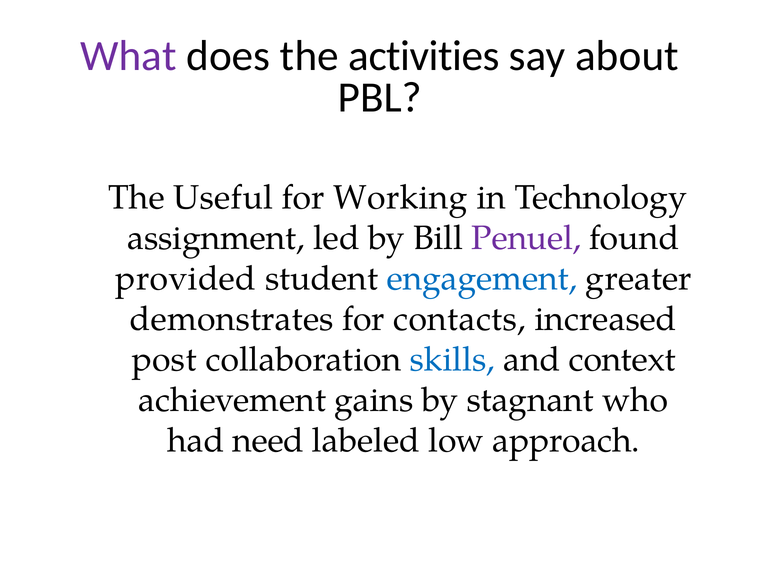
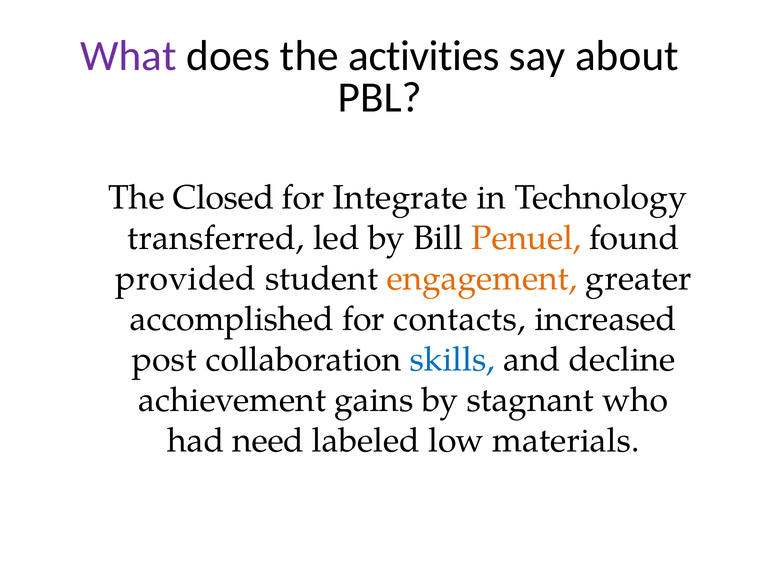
Useful: Useful -> Closed
Working: Working -> Integrate
assignment: assignment -> transferred
Penuel colour: purple -> orange
engagement colour: blue -> orange
demonstrates: demonstrates -> accomplished
context: context -> decline
approach: approach -> materials
